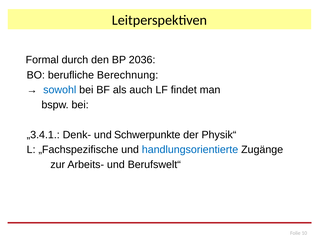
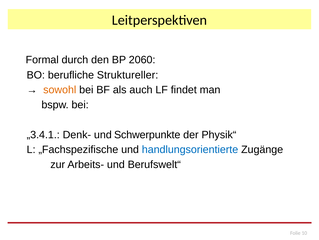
2036: 2036 -> 2060
Berechnung: Berechnung -> Struktureller
sowohl colour: blue -> orange
